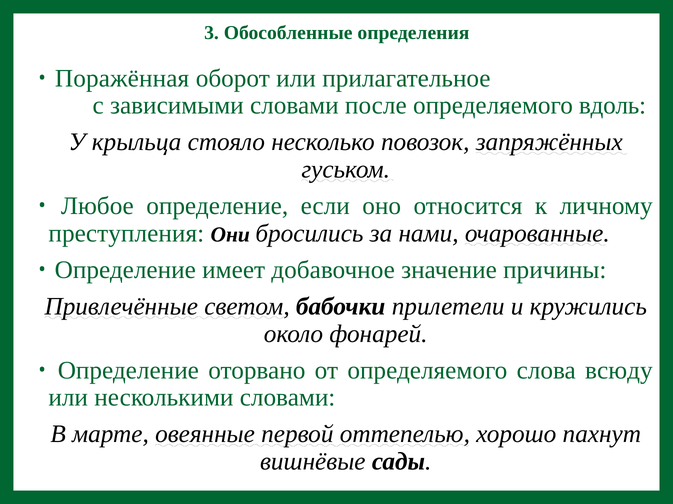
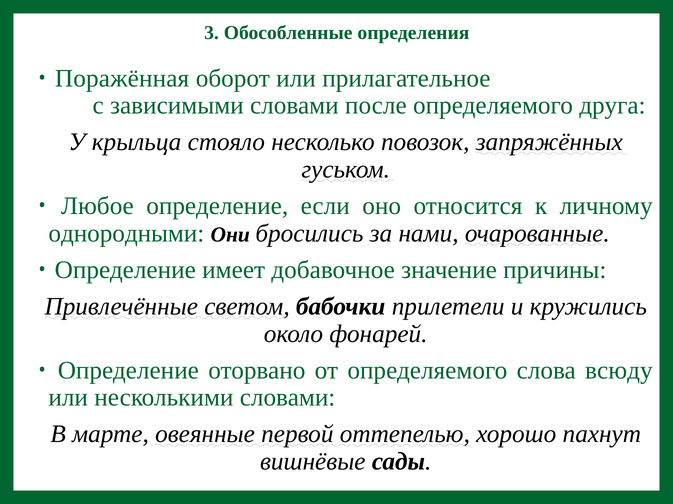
вдоль: вдоль -> друга
преступления: преступления -> однородными
